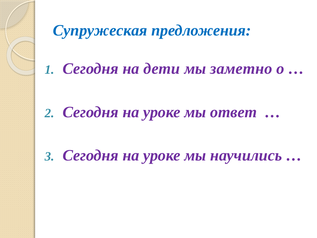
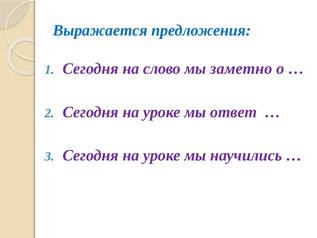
Супружеская: Супружеская -> Выражается
дети: дети -> слово
